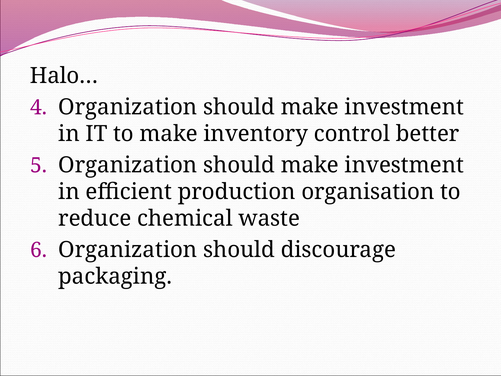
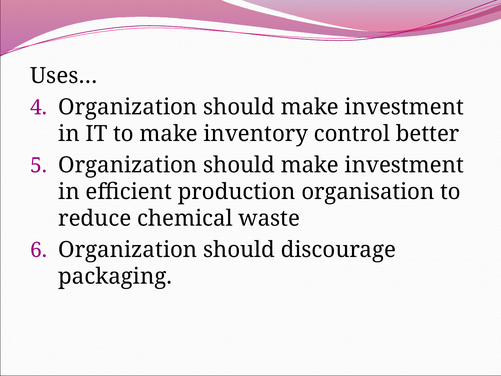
Halo…: Halo… -> Uses…
